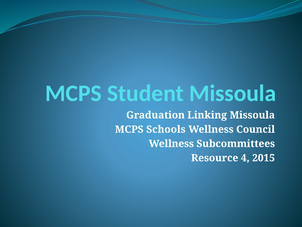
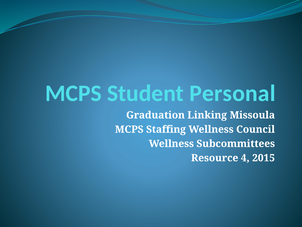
Student Missoula: Missoula -> Personal
Schools: Schools -> Staffing
